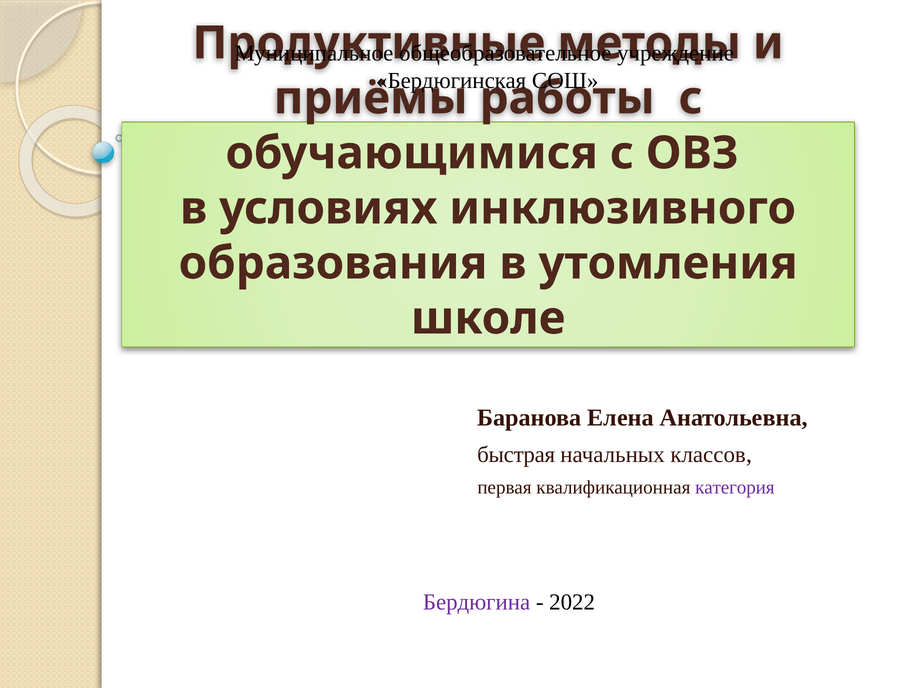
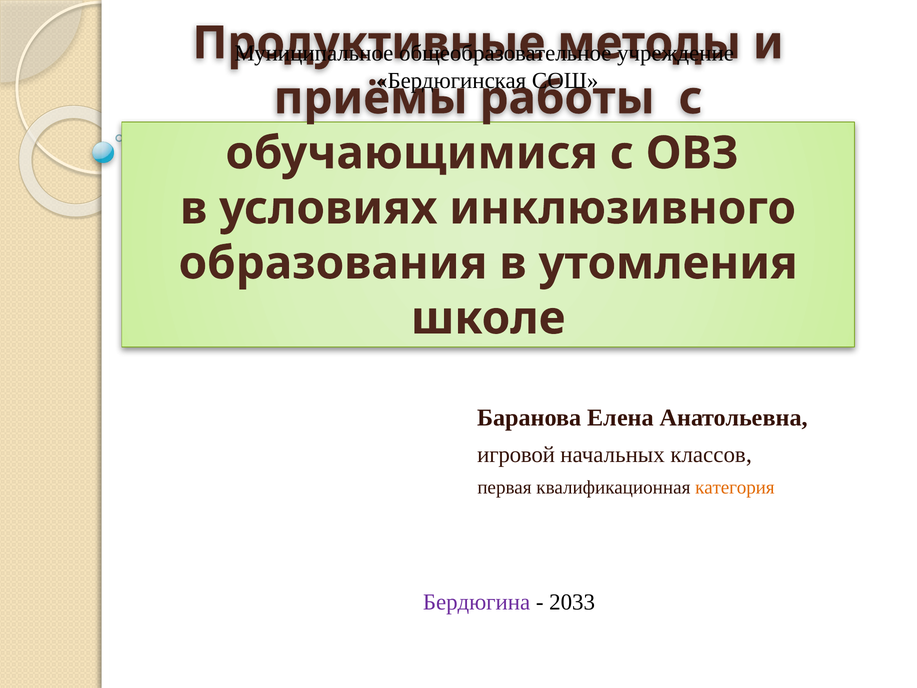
быстрая: быстрая -> игровой
категория colour: purple -> orange
2022: 2022 -> 2033
